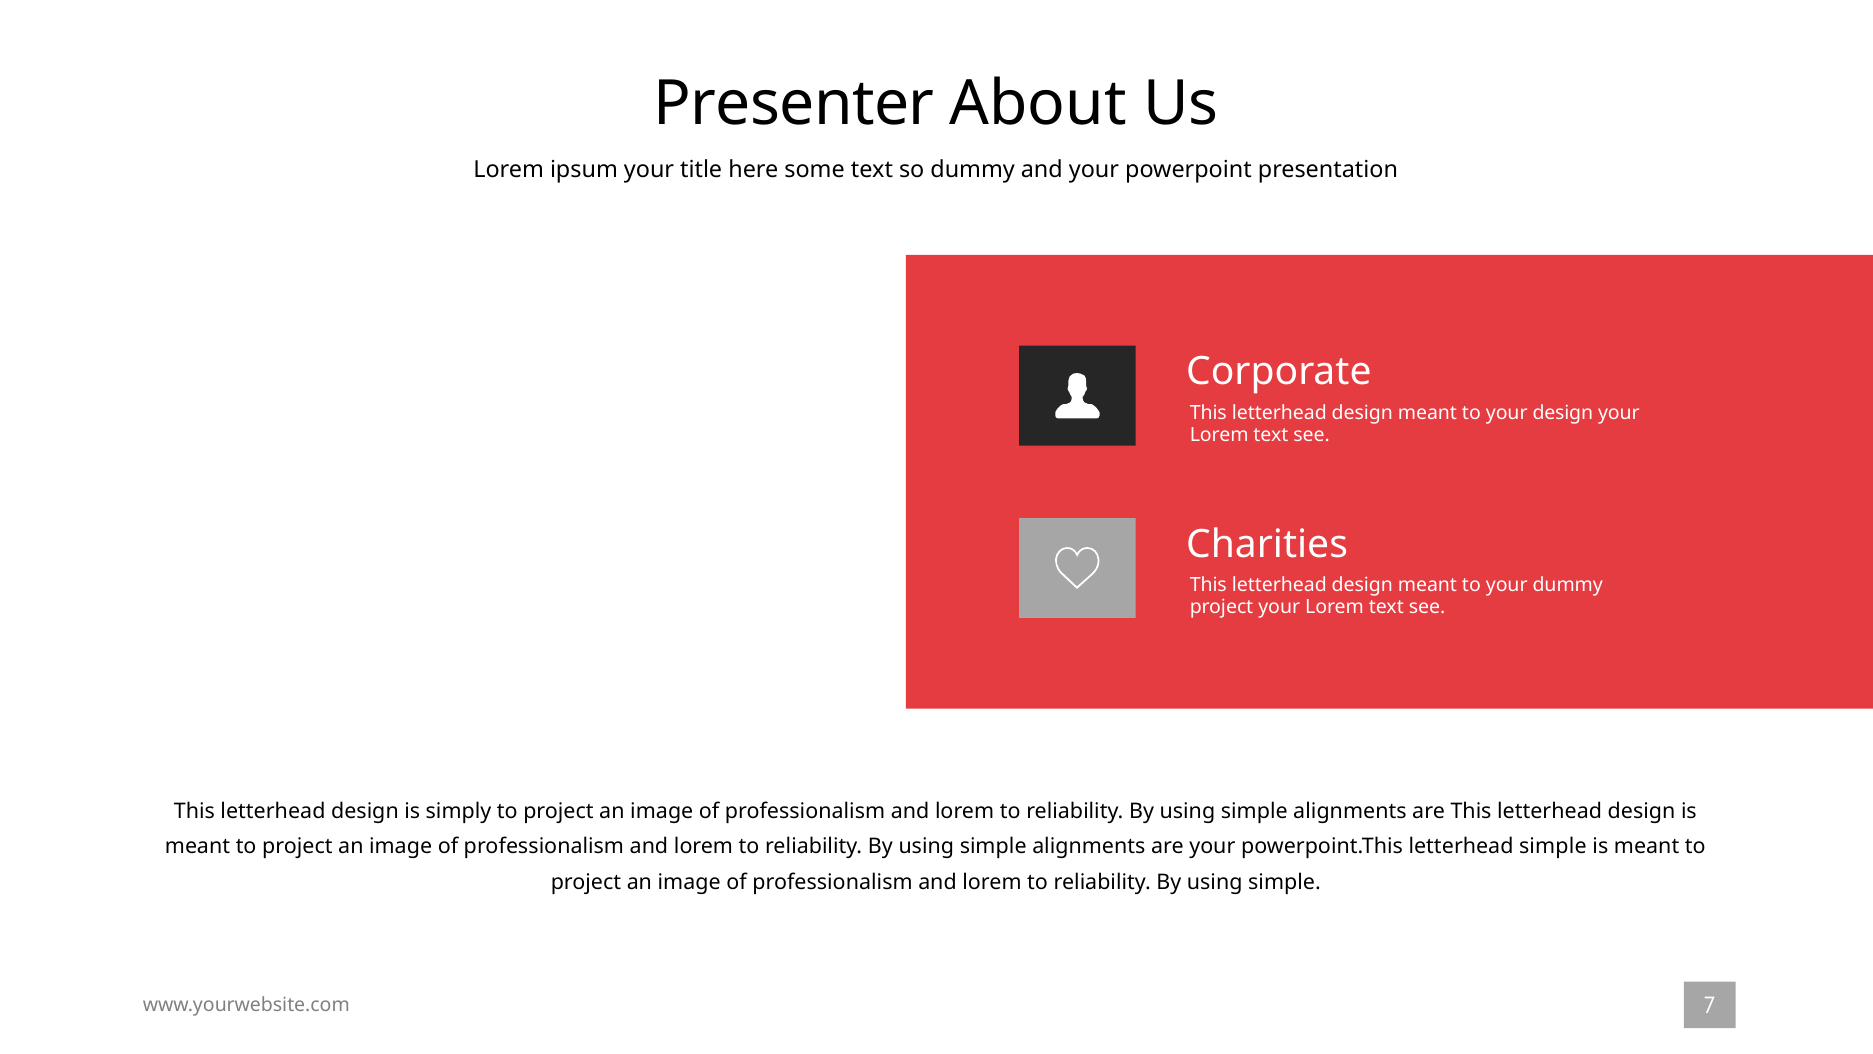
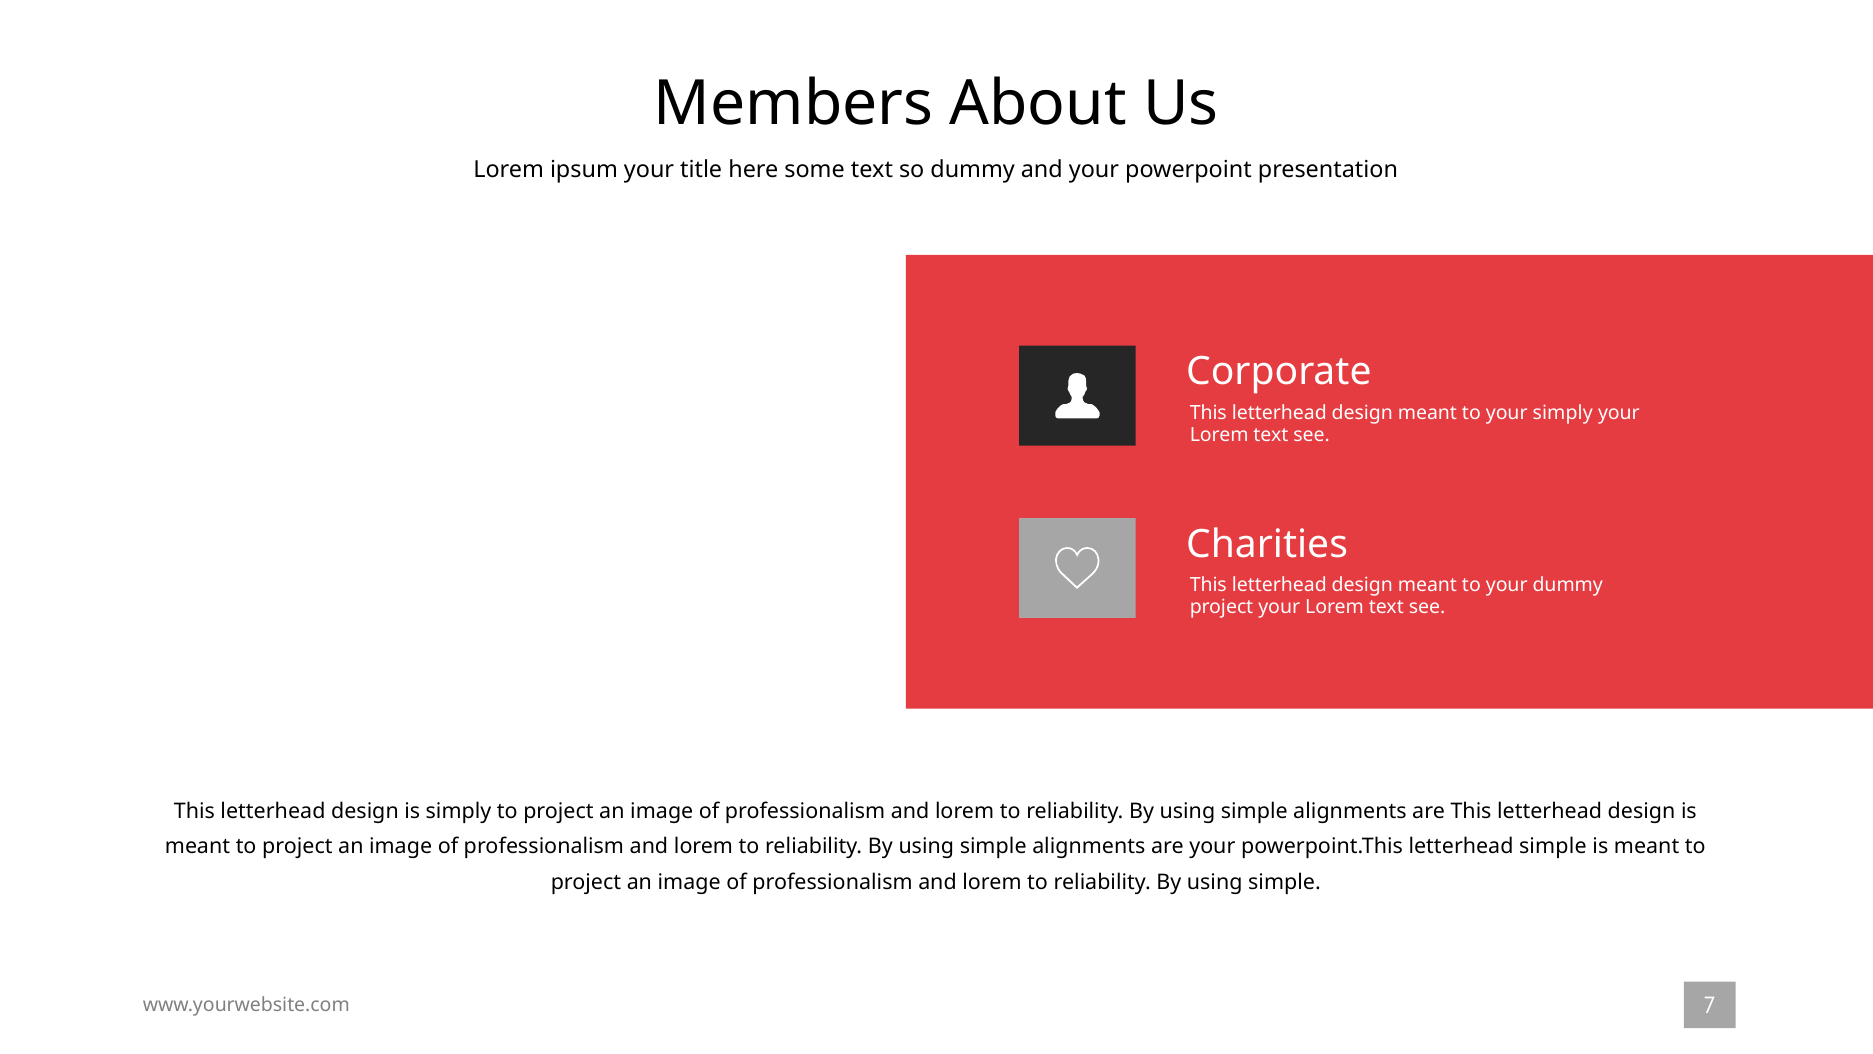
Presenter: Presenter -> Members
your design: design -> simply
